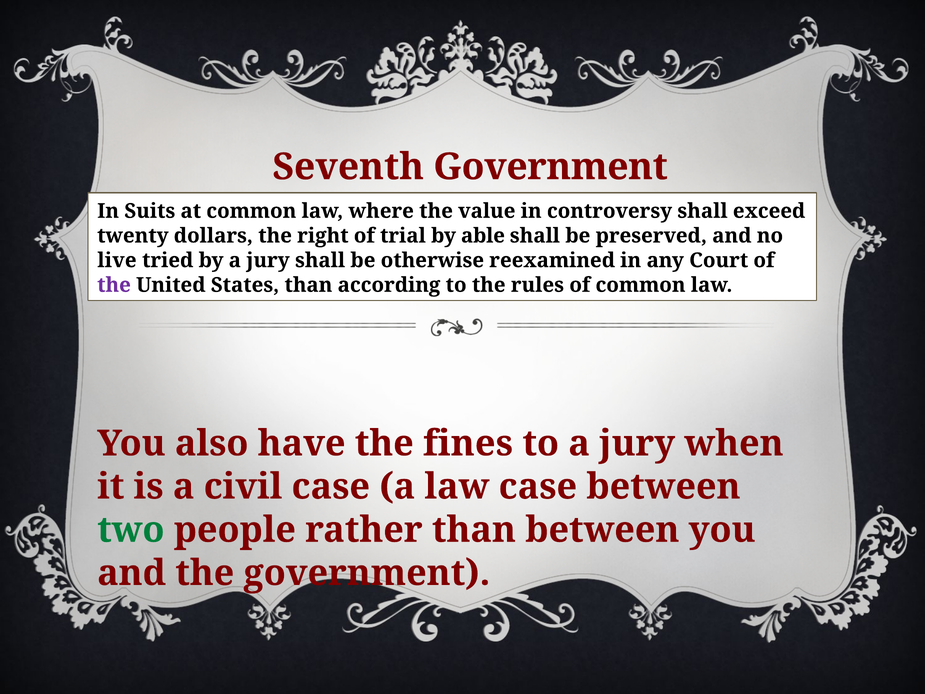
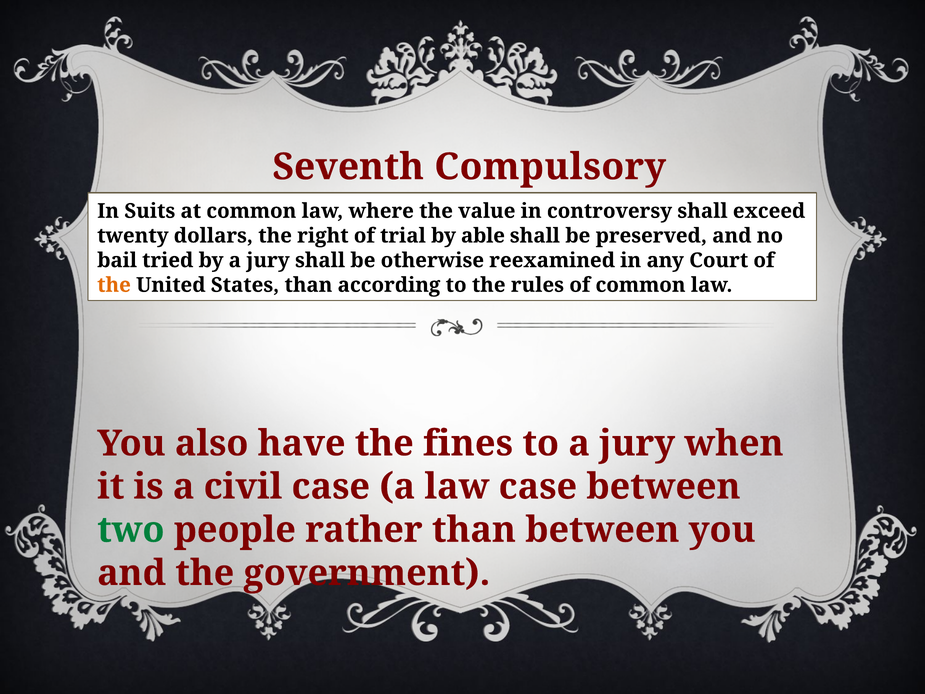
Seventh Government: Government -> Compulsory
live: live -> bail
the at (114, 285) colour: purple -> orange
